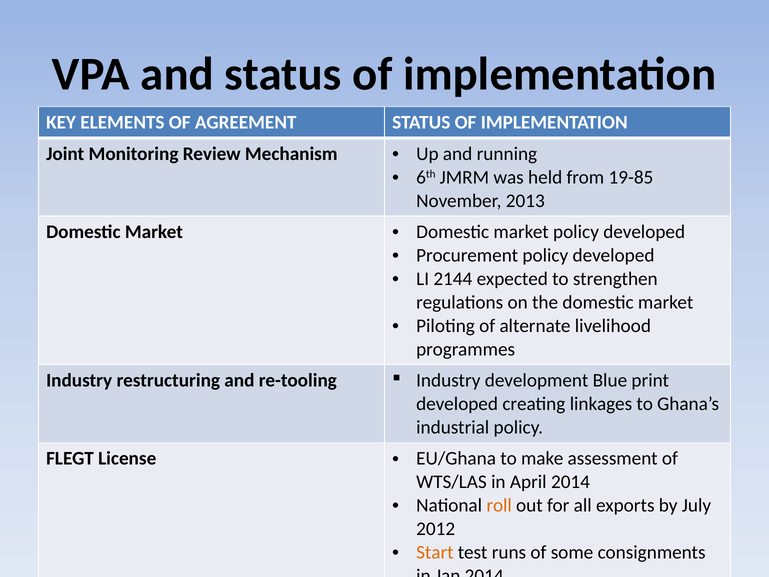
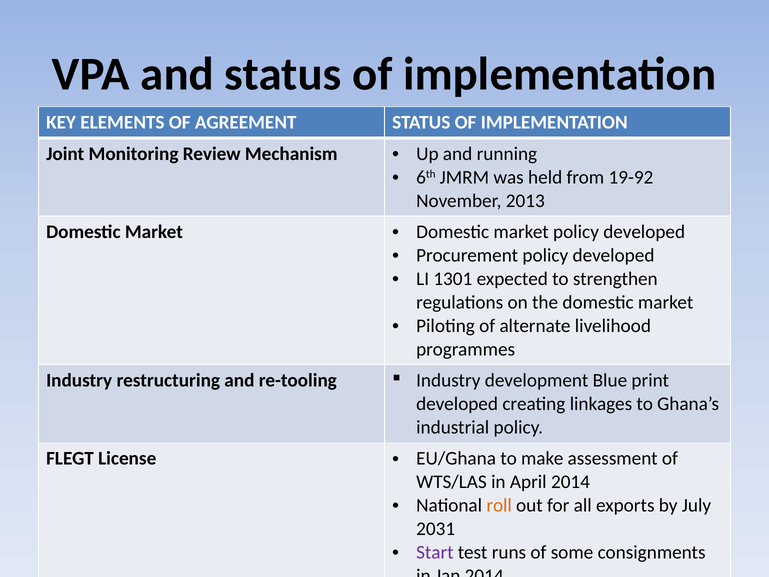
19-85: 19-85 -> 19-92
2144: 2144 -> 1301
2012: 2012 -> 2031
Start colour: orange -> purple
